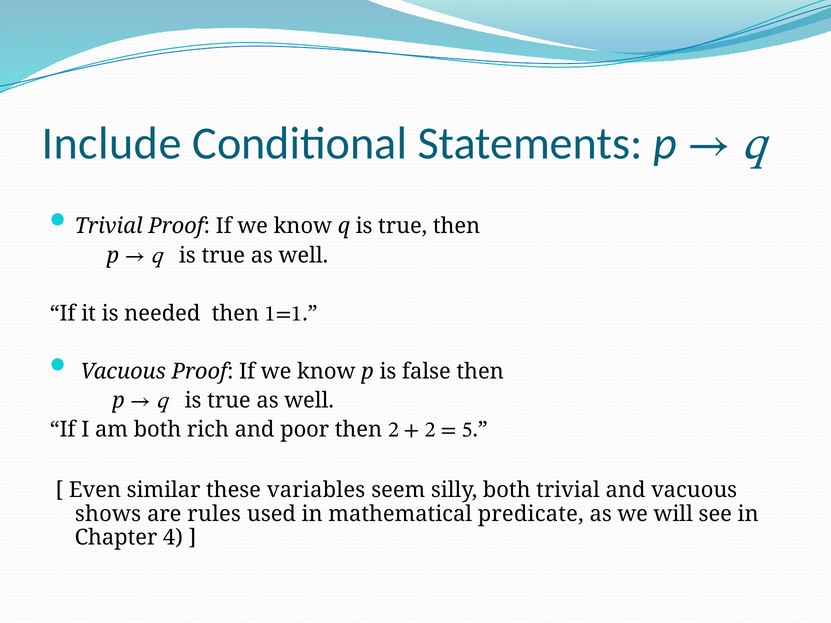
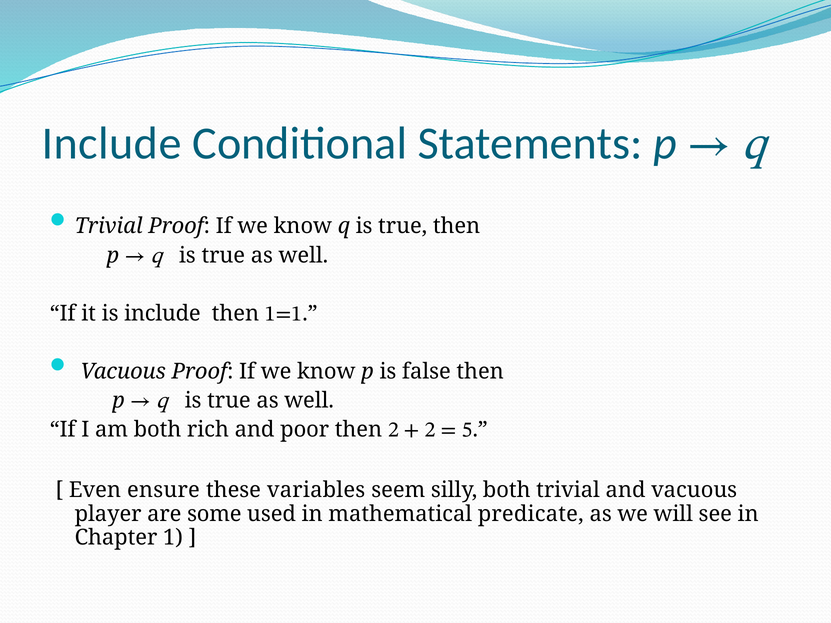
is needed: needed -> include
similar: similar -> ensure
shows: shows -> player
rules: rules -> some
4: 4 -> 1
